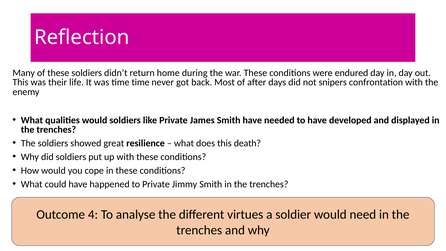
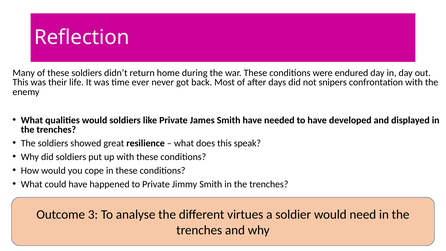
time time: time -> ever
death: death -> speak
4: 4 -> 3
